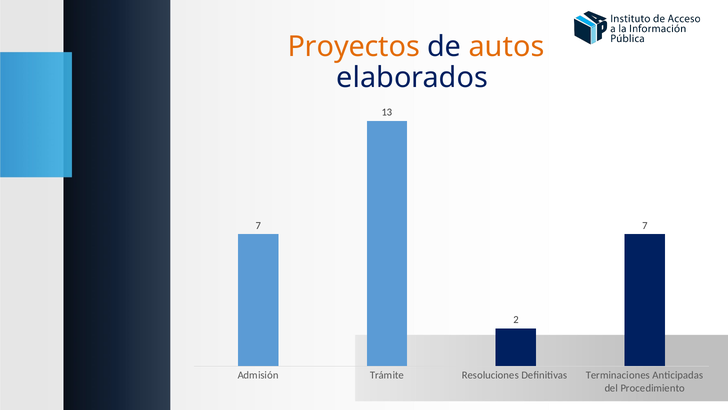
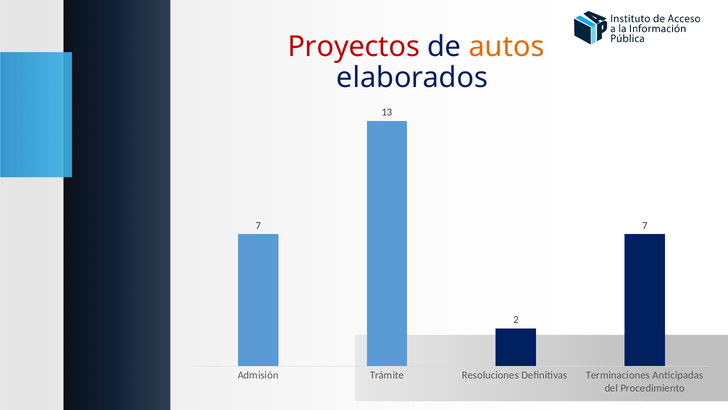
Proyectos colour: orange -> red
